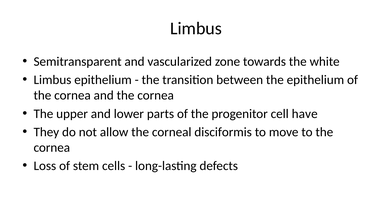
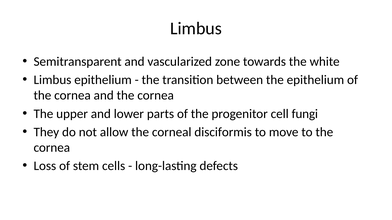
have: have -> fungi
